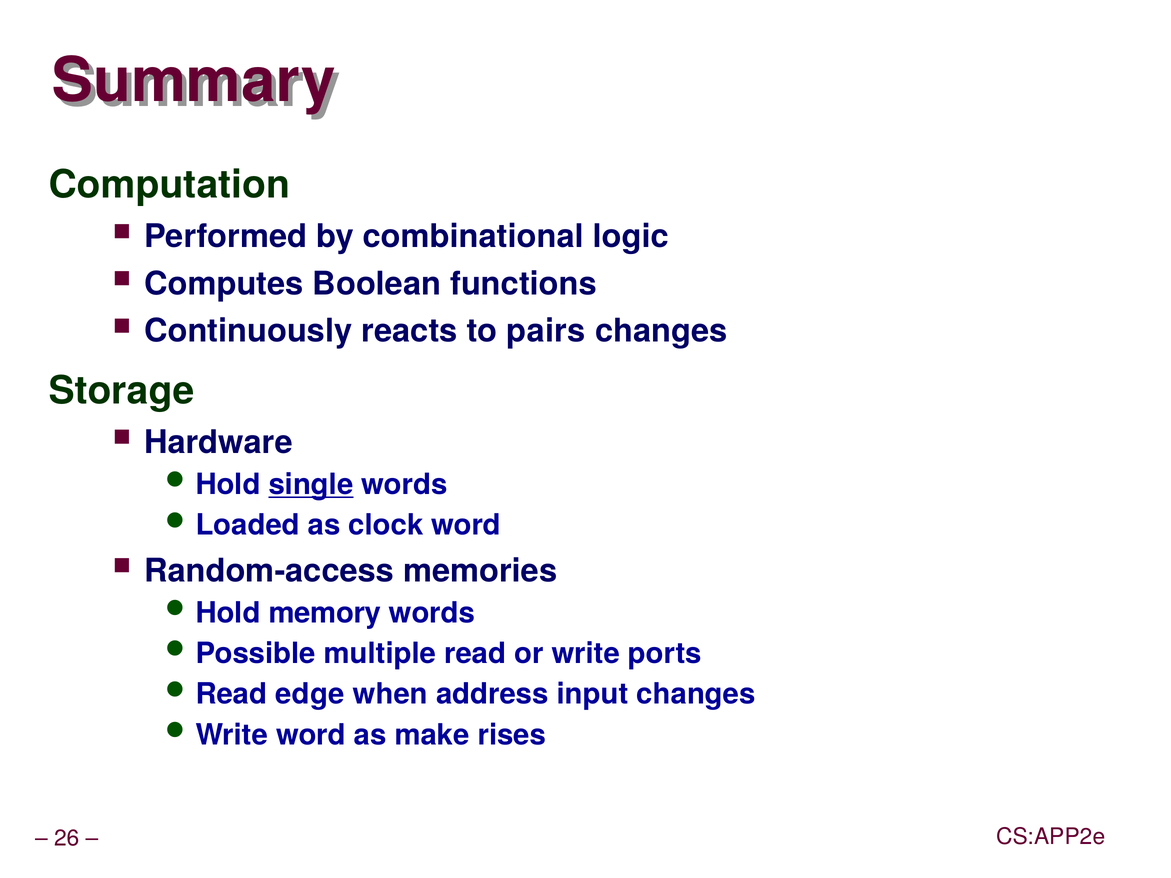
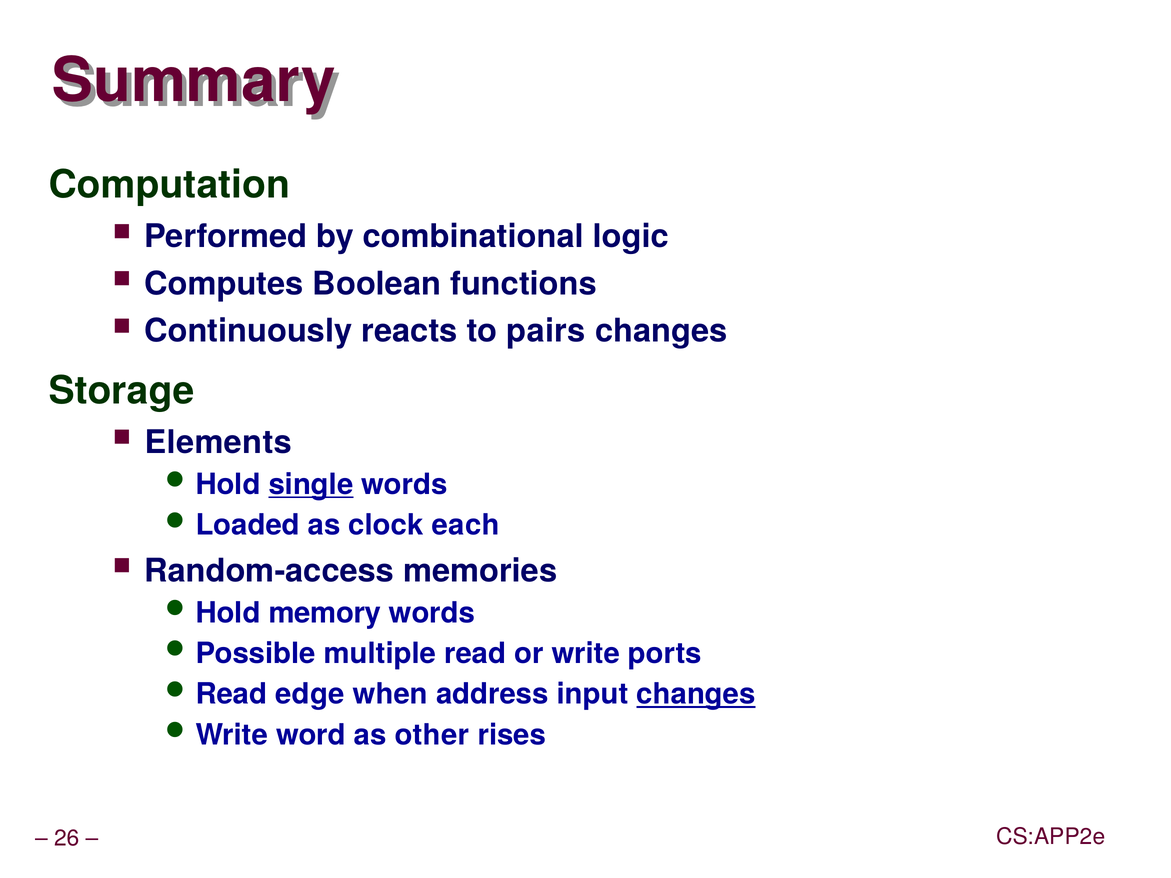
Hardware: Hardware -> Elements
clock word: word -> each
changes at (696, 694) underline: none -> present
make: make -> other
